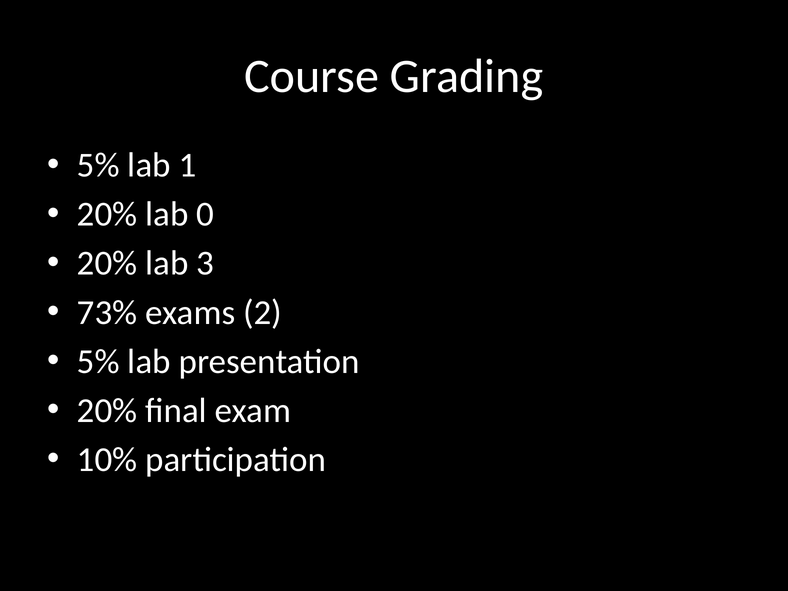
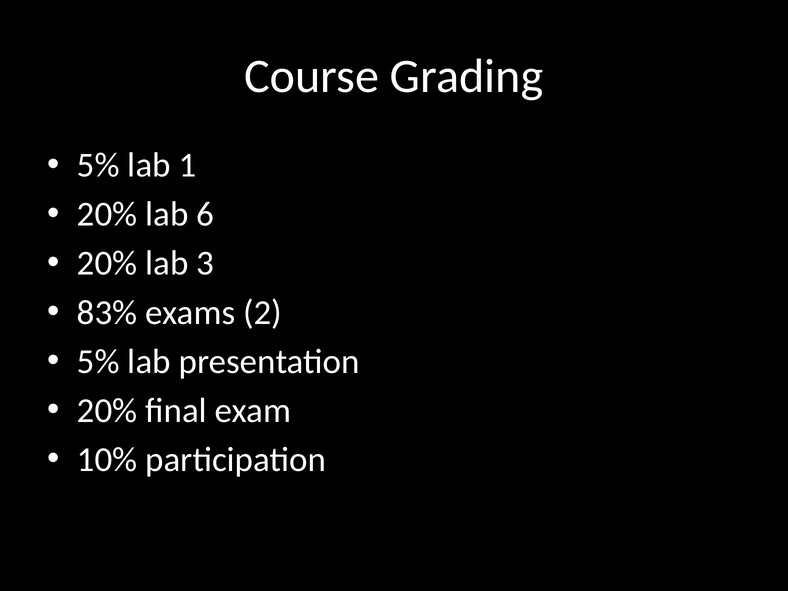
0: 0 -> 6
73%: 73% -> 83%
